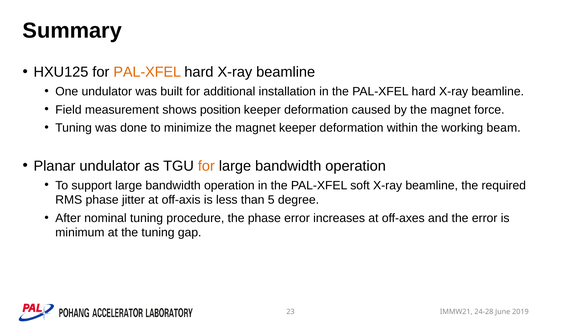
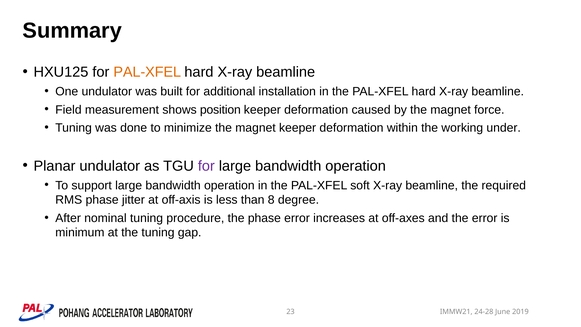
beam: beam -> under
for at (206, 166) colour: orange -> purple
5: 5 -> 8
